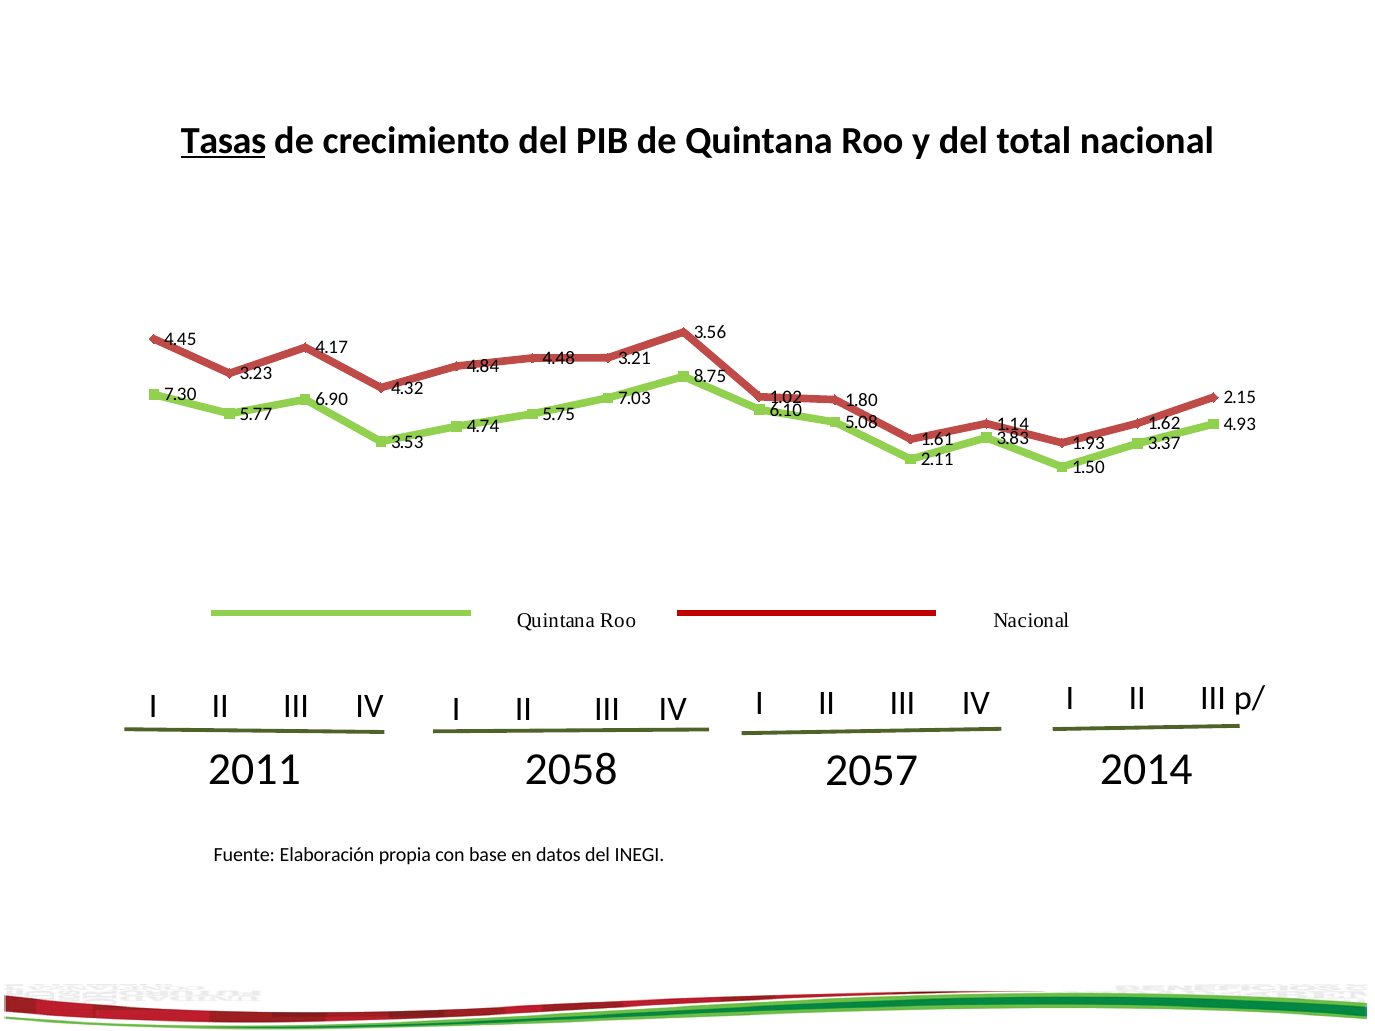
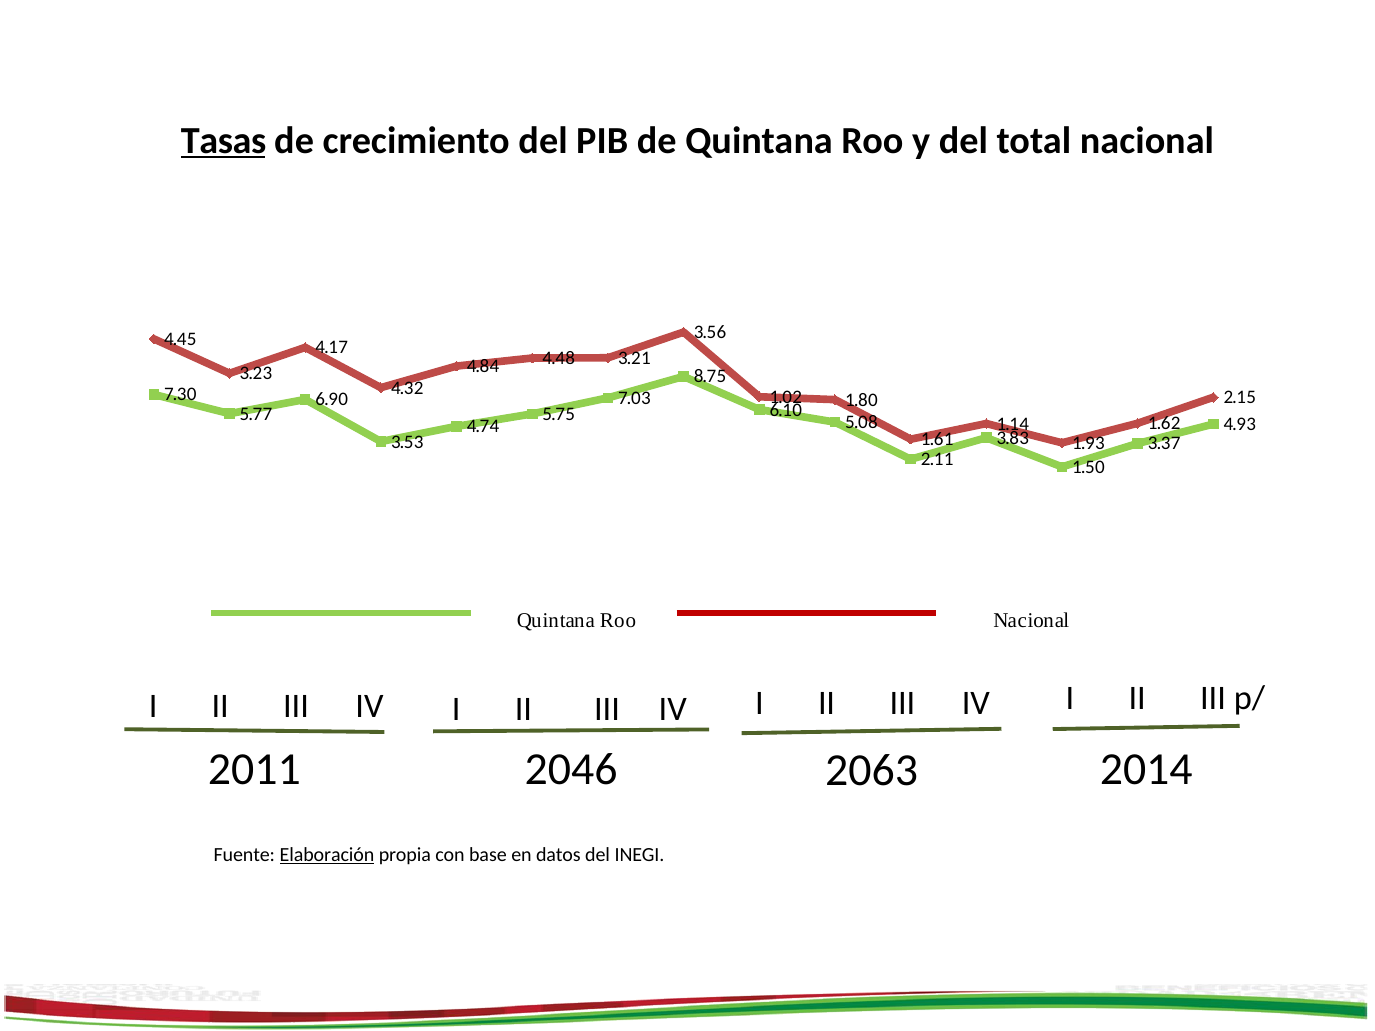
2058: 2058 -> 2046
2057: 2057 -> 2063
Elaboración underline: none -> present
